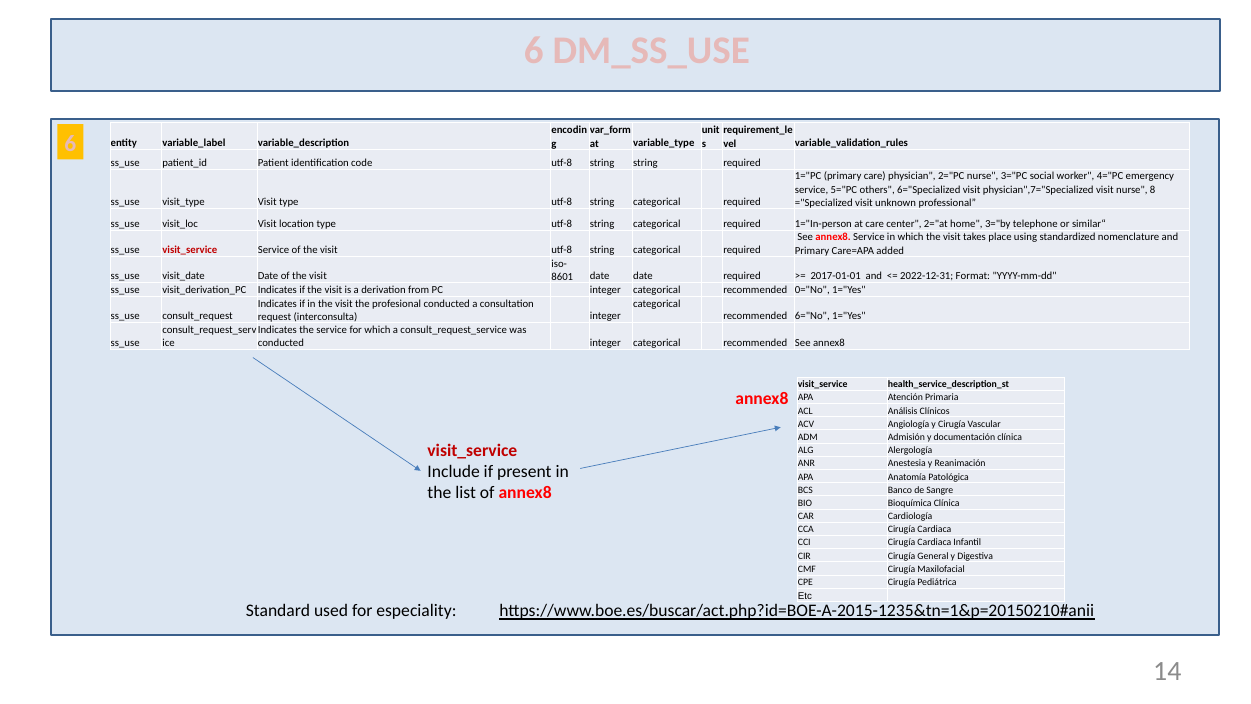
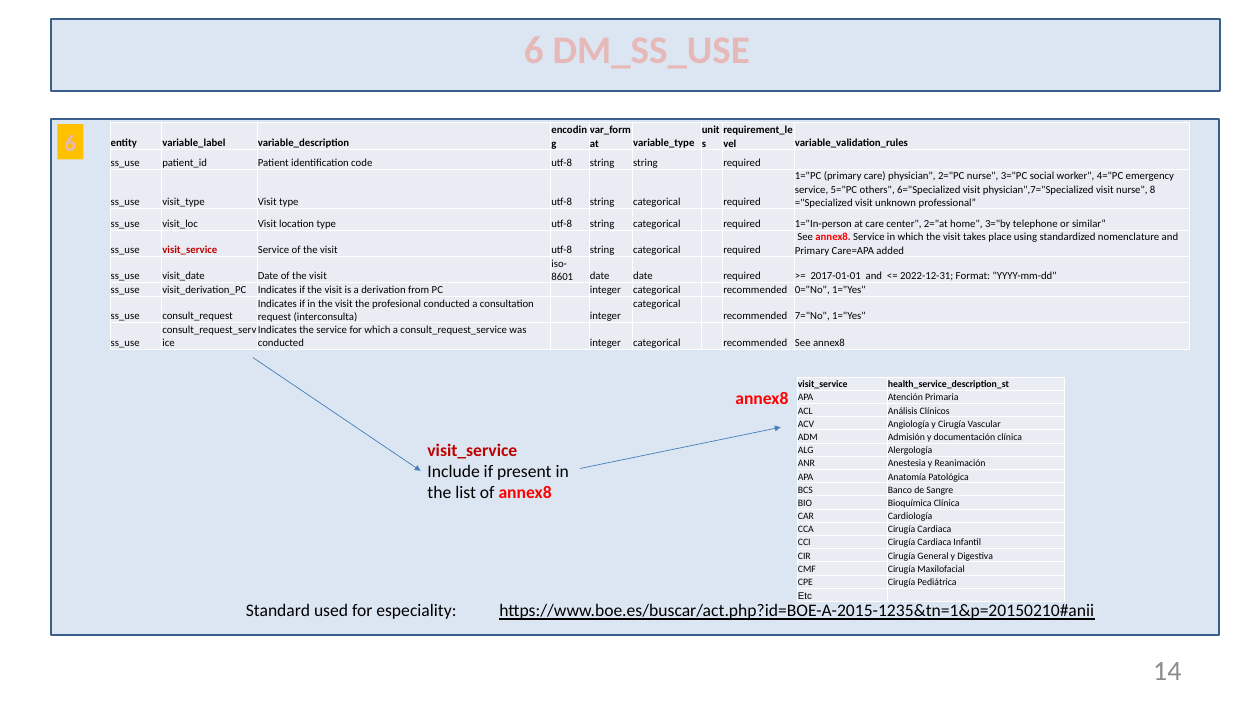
6="No: 6="No -> 7="No
